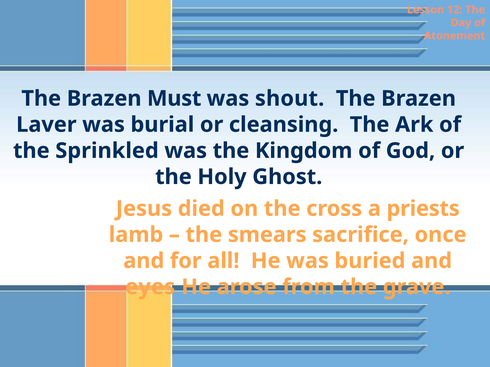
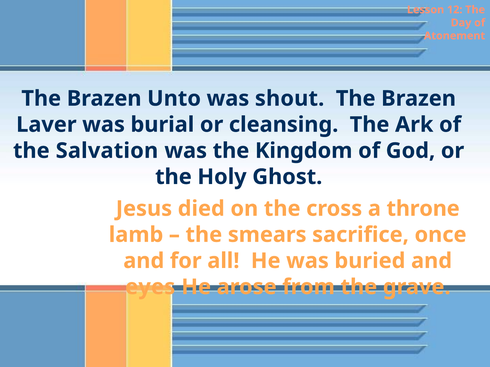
Must: Must -> Unto
Sprinkled: Sprinkled -> Salvation
priests: priests -> throne
